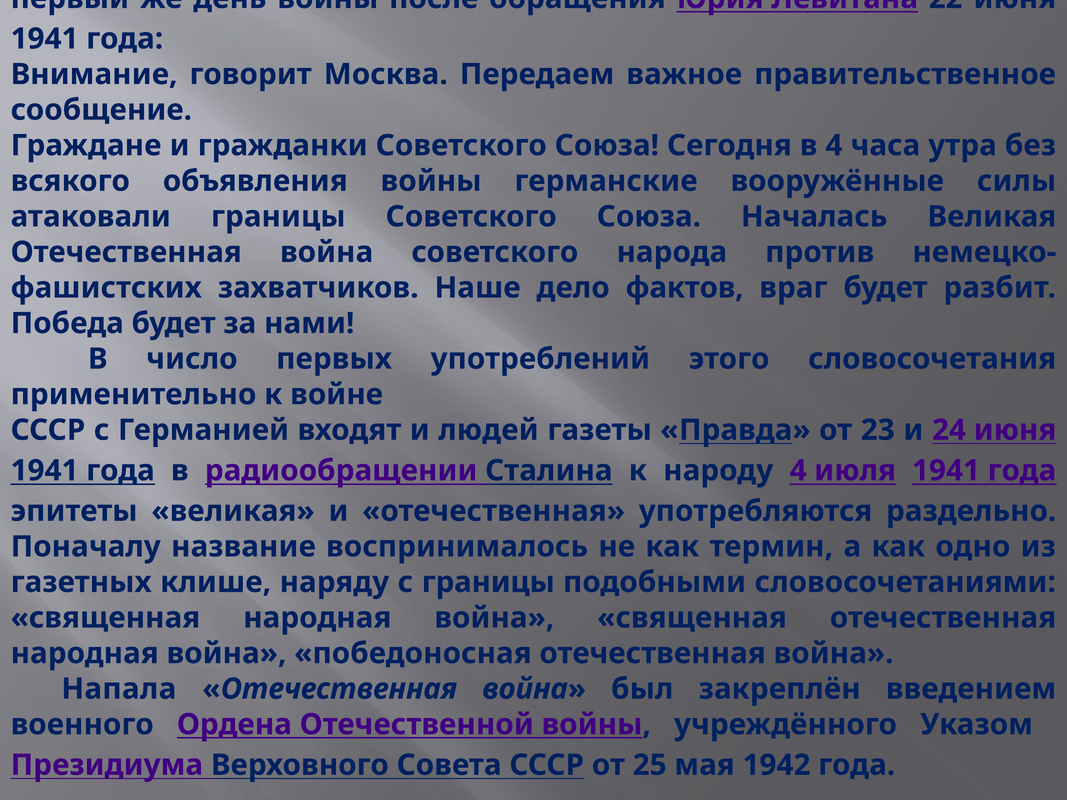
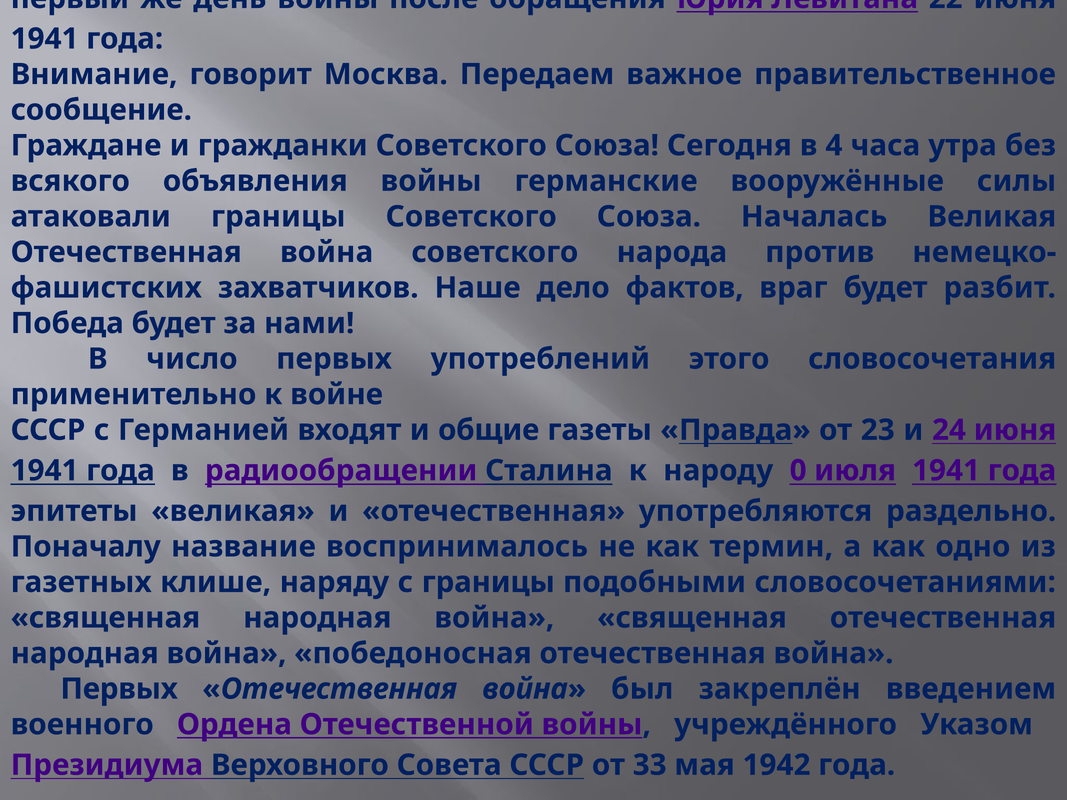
людей: людей -> общие
народу 4: 4 -> 0
Напала at (119, 689): Напала -> Первых
25: 25 -> 33
